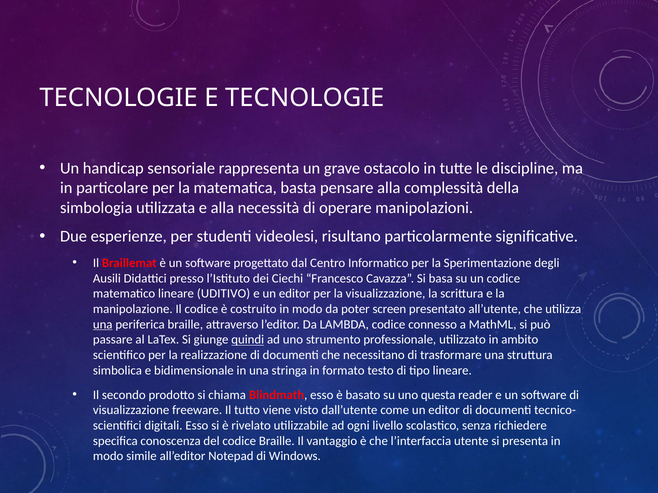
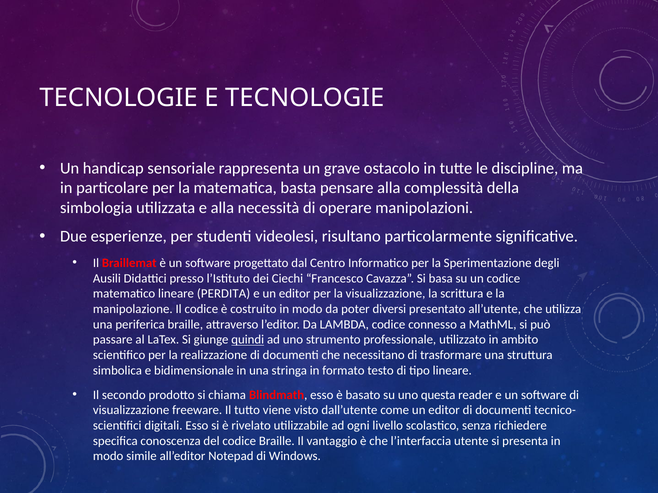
UDITIVO: UDITIVO -> PERDITA
screen: screen -> diversi
una at (103, 325) underline: present -> none
